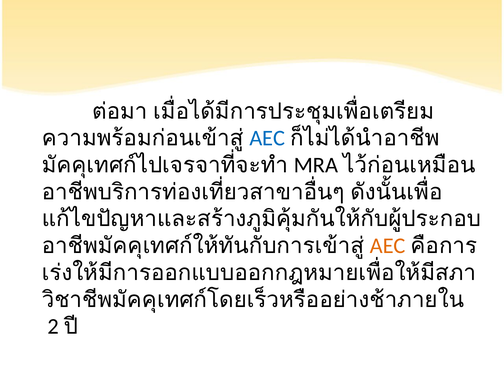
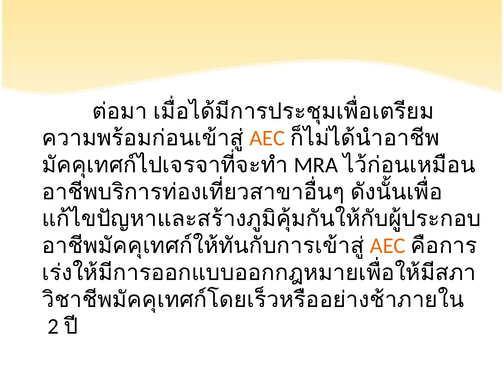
AEC at (267, 138) colour: blue -> orange
